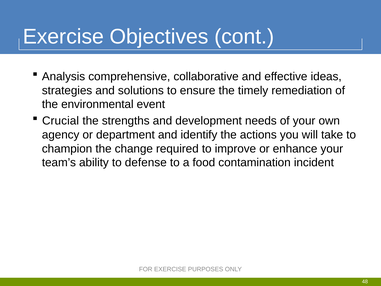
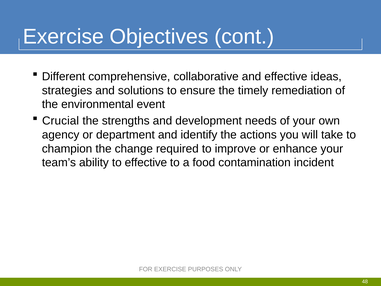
Analysis: Analysis -> Different
to defense: defense -> effective
